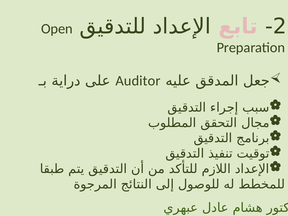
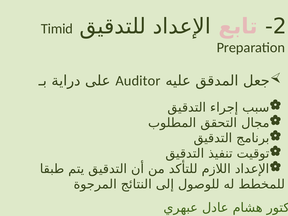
Open: Open -> Timid
